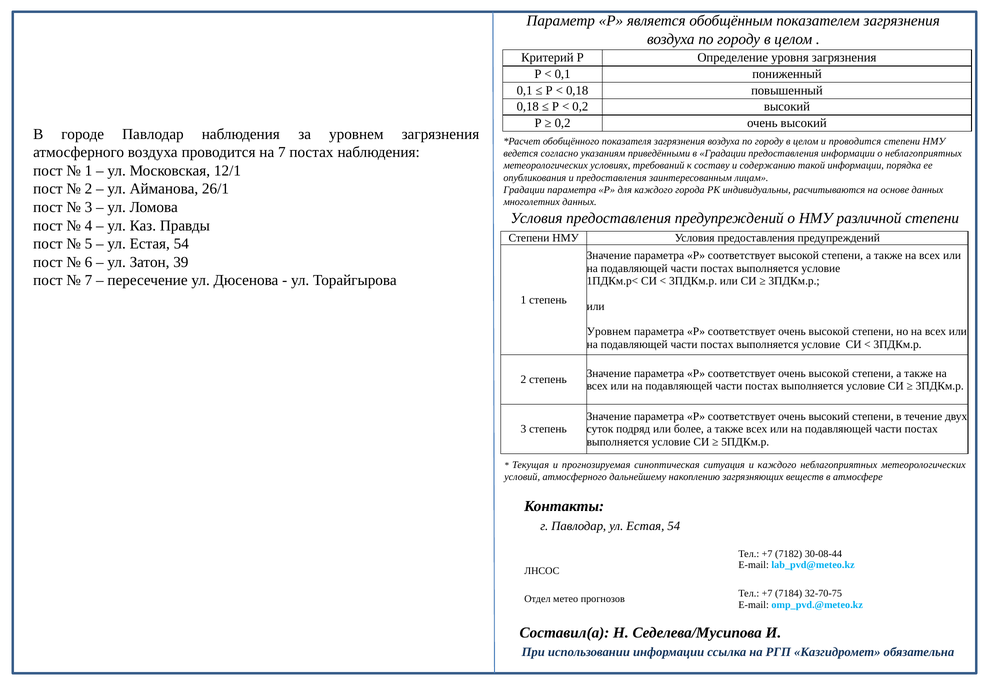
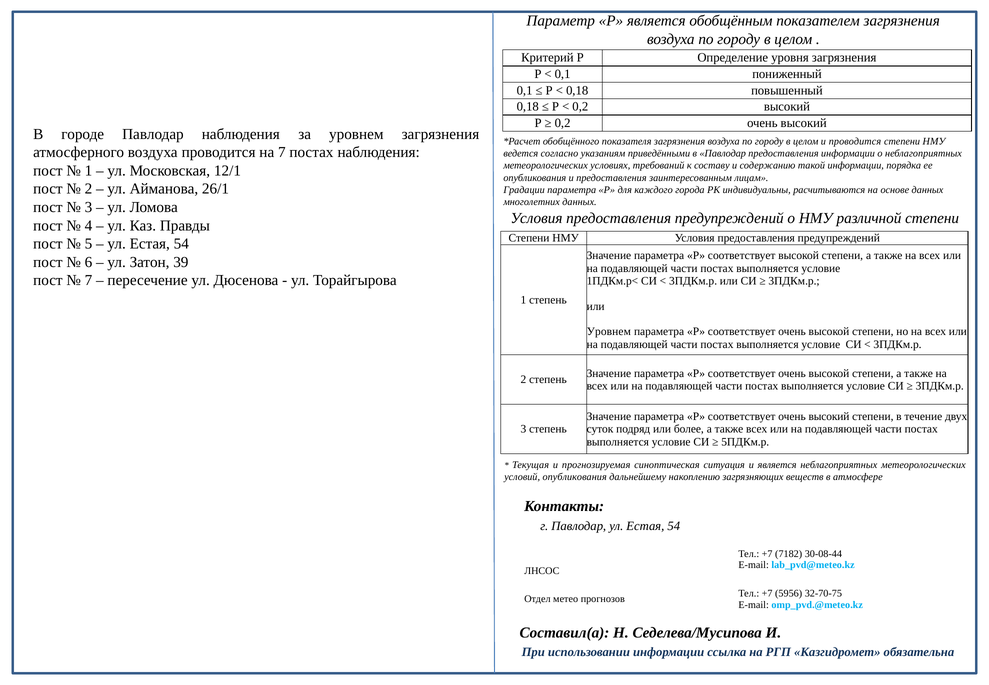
в Градации: Градации -> Павлодар
и каждого: каждого -> является
условий атмосферного: атмосферного -> опубликования
7184: 7184 -> 5956
